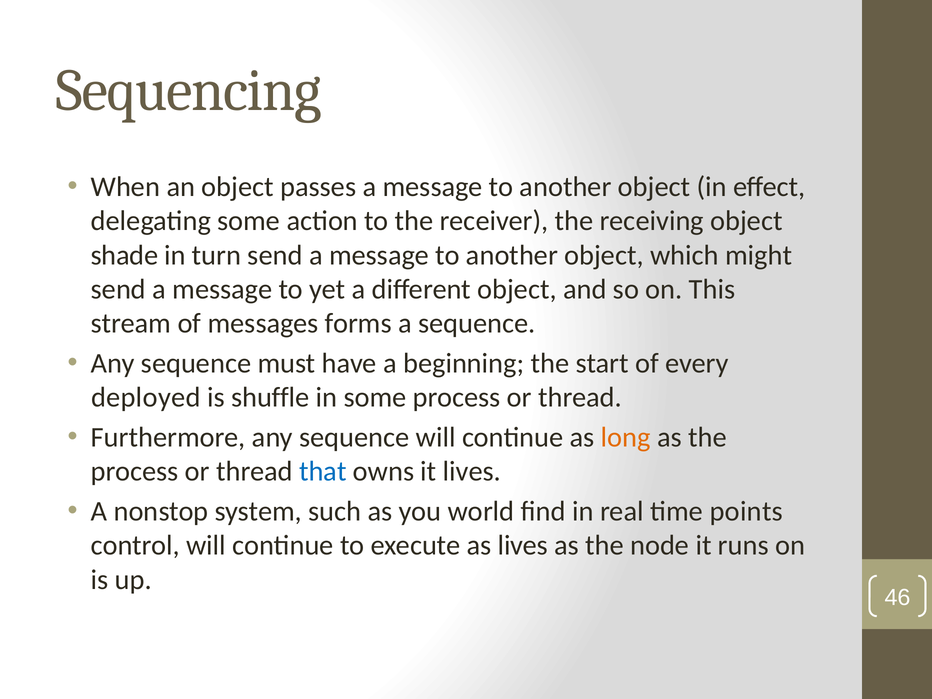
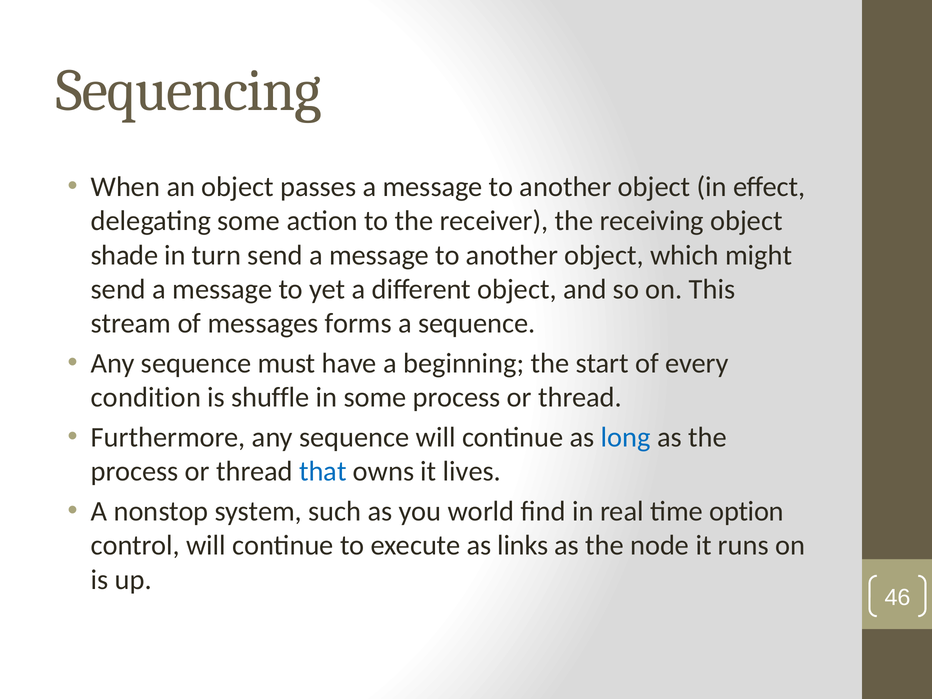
deployed: deployed -> condition
long colour: orange -> blue
points: points -> option
as lives: lives -> links
